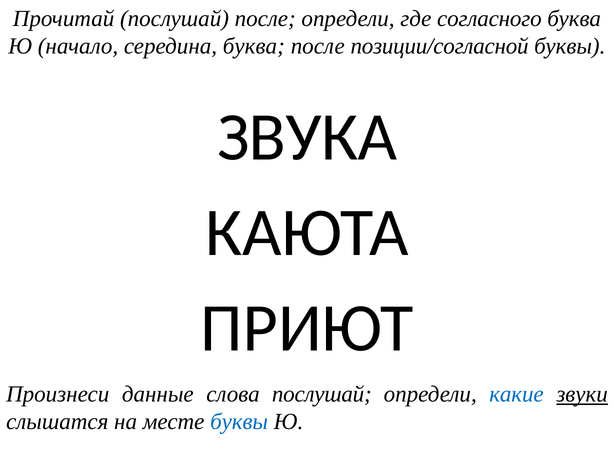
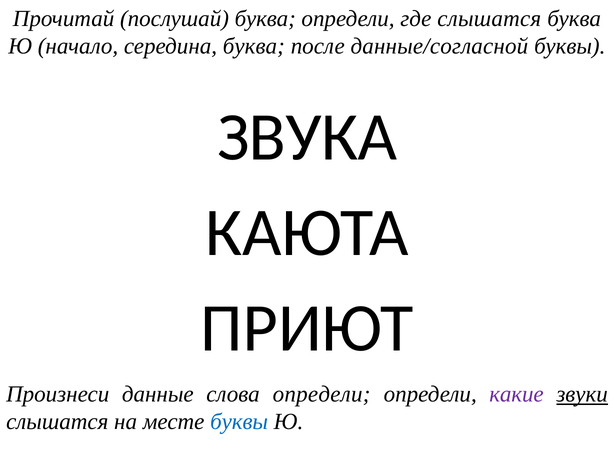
послушай после: после -> буква
где согласного: согласного -> слышатся
позиции/согласной: позиции/согласной -> данные/согласной
слова послушай: послушай -> определи
какие colour: blue -> purple
